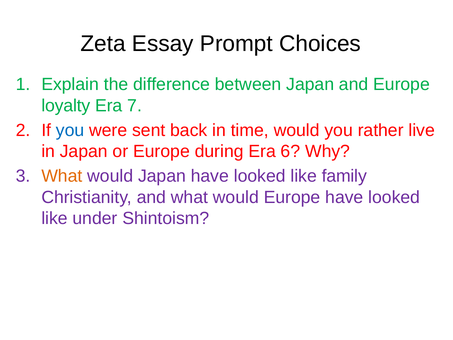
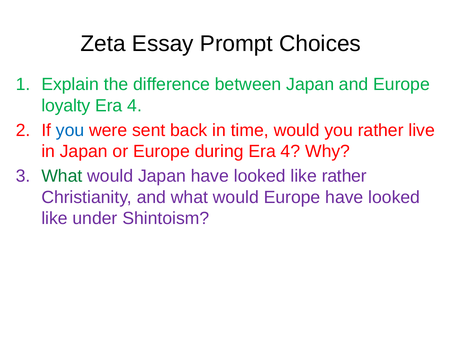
7 at (135, 105): 7 -> 4
during Era 6: 6 -> 4
What at (62, 176) colour: orange -> green
like family: family -> rather
